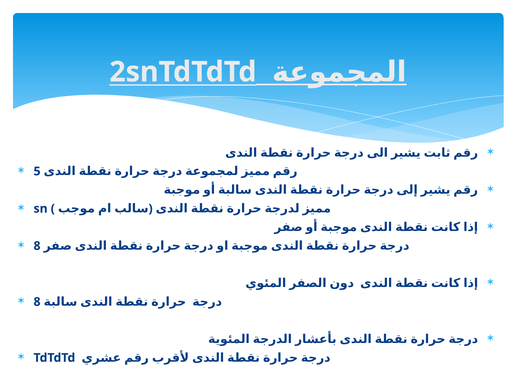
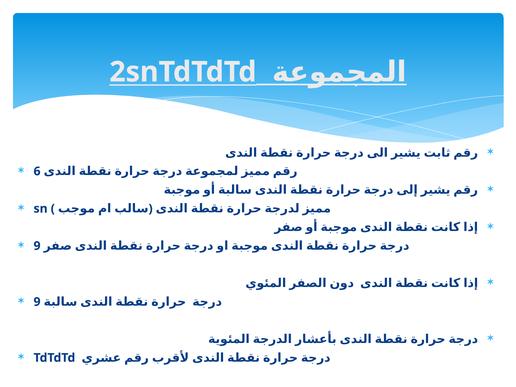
5: 5 -> 6
8 at (37, 246): 8 -> 9
8 at (37, 302): 8 -> 9
